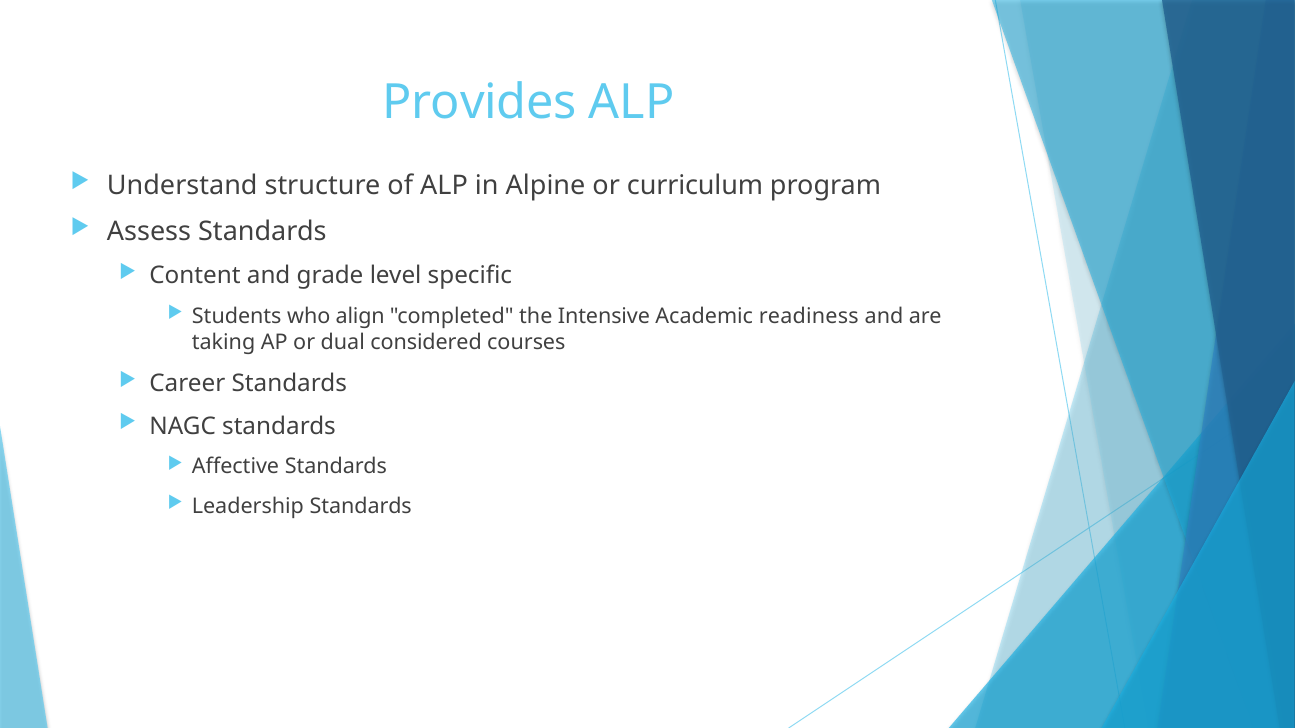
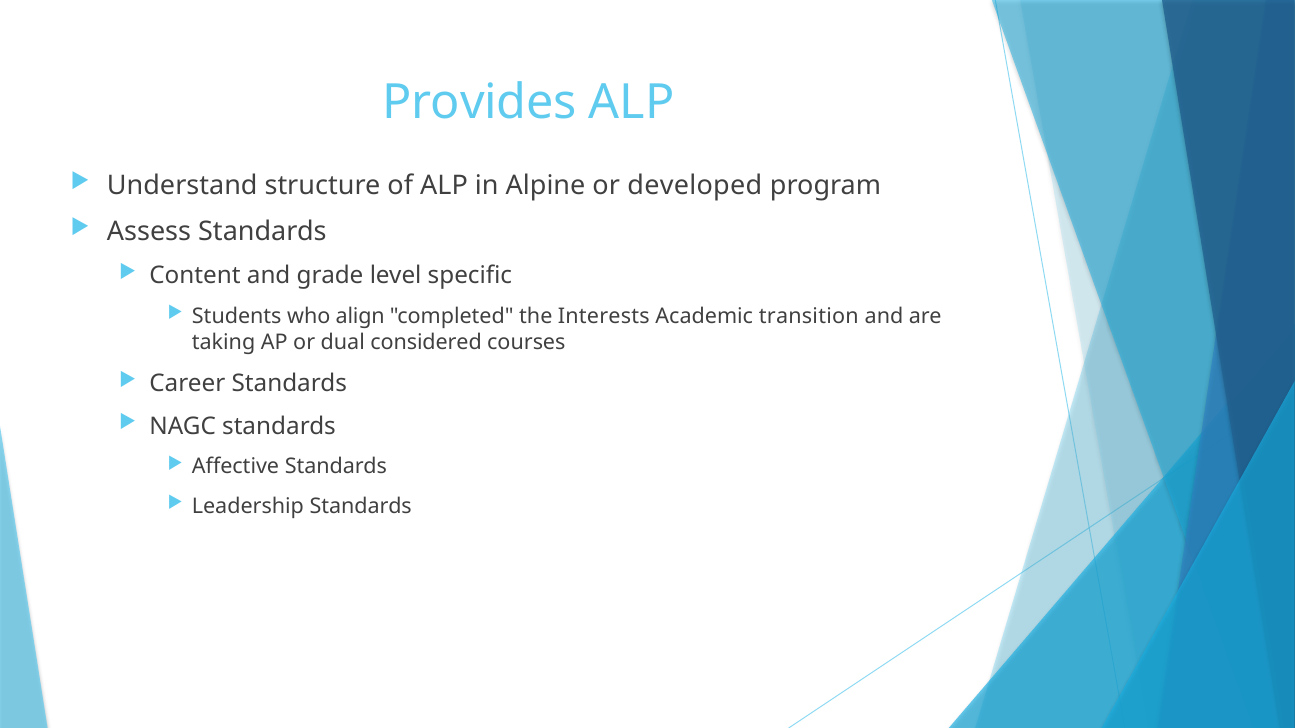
curriculum: curriculum -> developed
Intensive: Intensive -> Interests
readiness: readiness -> transition
